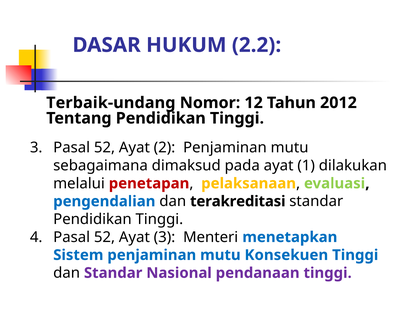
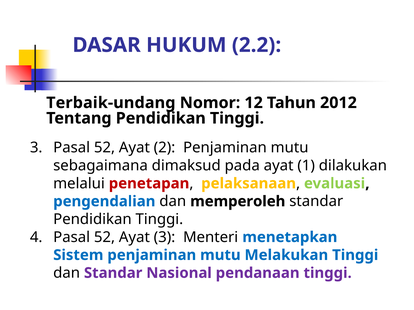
terakreditasi: terakreditasi -> memperoleh
Konsekuen: Konsekuen -> Melakukan
